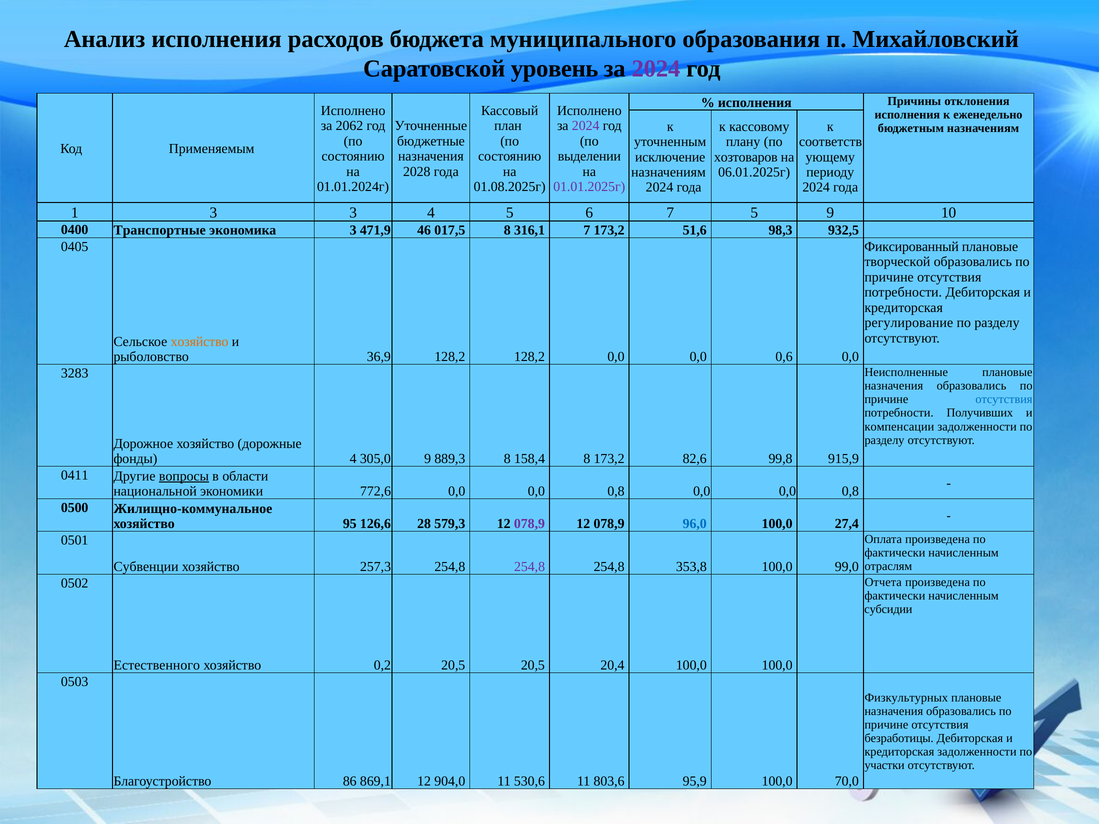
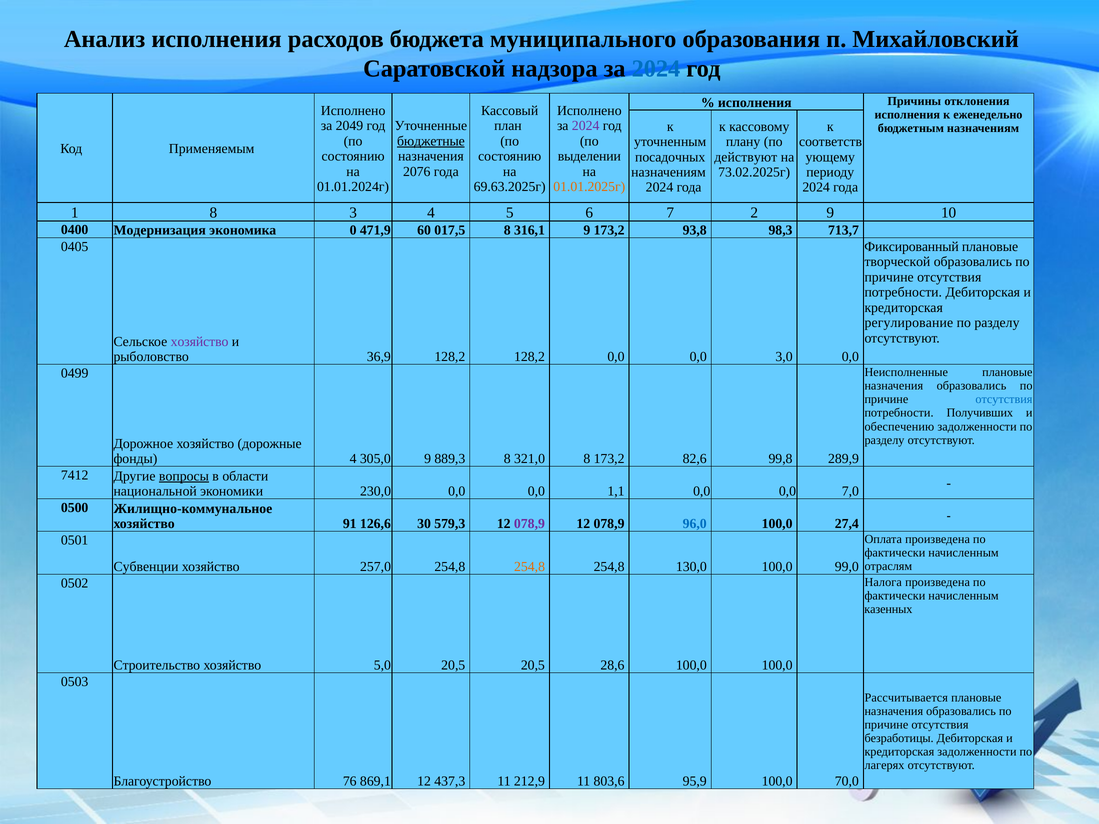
уровень: уровень -> надзора
2024 at (656, 69) colour: purple -> blue
2062: 2062 -> 2049
бюджетные underline: none -> present
исключение: исключение -> посадочных
хозтоваров: хозтоваров -> действуют
2028: 2028 -> 2076
06.01.2025г: 06.01.2025г -> 73.02.2025г
01.08.2025г: 01.08.2025г -> 69.63.2025г
01.01.2025г colour: purple -> orange
1 3: 3 -> 8
7 5: 5 -> 2
Транспортные: Транспортные -> Модернизация
экономика 3: 3 -> 0
46: 46 -> 60
316,1 7: 7 -> 9
51,6: 51,6 -> 93,8
932,5: 932,5 -> 713,7
хозяйство at (200, 342) colour: orange -> purple
0,6: 0,6 -> 3,0
3283: 3283 -> 0499
компенсации: компенсации -> обеспечению
158,4: 158,4 -> 321,0
915,9: 915,9 -> 289,9
0411: 0411 -> 7412
772,6: 772,6 -> 230,0
0,8 at (616, 491): 0,8 -> 1,1
0,8 at (850, 491): 0,8 -> 7,0
95: 95 -> 91
28: 28 -> 30
257,3: 257,3 -> 257,0
254,8 at (530, 567) colour: purple -> orange
353,8: 353,8 -> 130,0
Отчета: Отчета -> Налога
субсидии: субсидии -> казенных
Естественного: Естественного -> Строительство
0,2: 0,2 -> 5,0
20,4: 20,4 -> 28,6
Физкультурных: Физкультурных -> Рассчитывается
участки: участки -> лагерях
86: 86 -> 76
904,0: 904,0 -> 437,3
530,6: 530,6 -> 212,9
